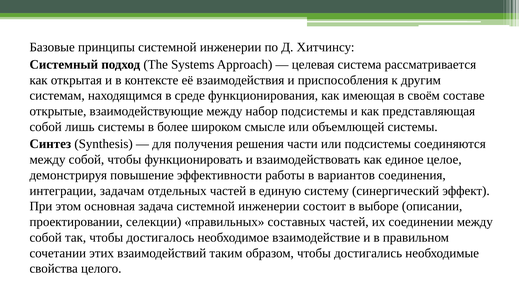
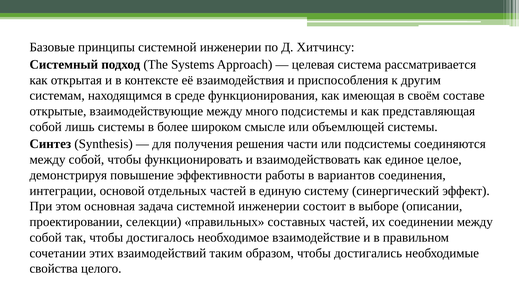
набор: набор -> много
задачам: задачам -> основой
